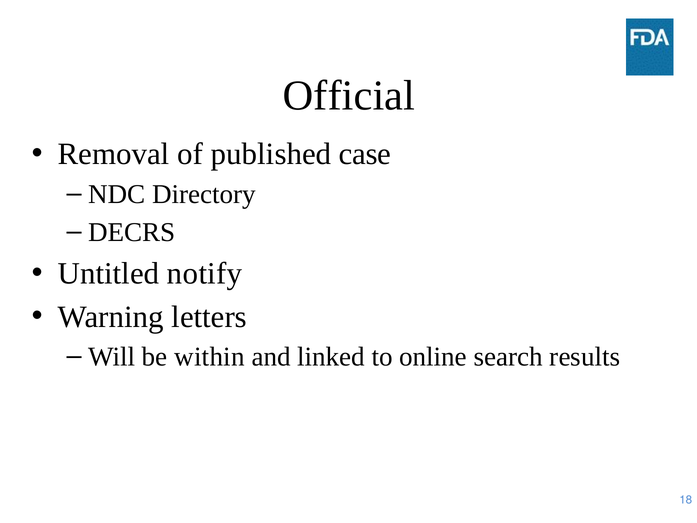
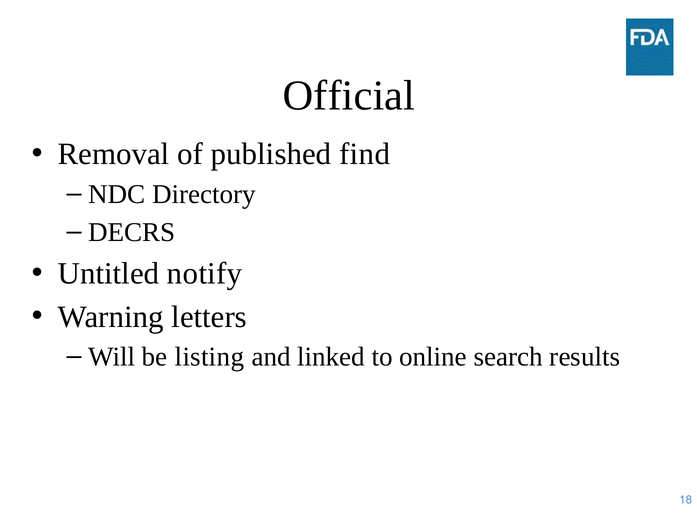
case: case -> find
within: within -> listing
